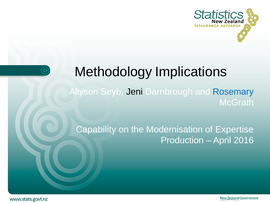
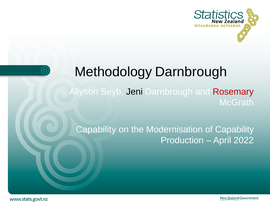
Methodology Implications: Implications -> Darnbrough
Rosemary colour: blue -> red
of Expertise: Expertise -> Capability
2016: 2016 -> 2022
